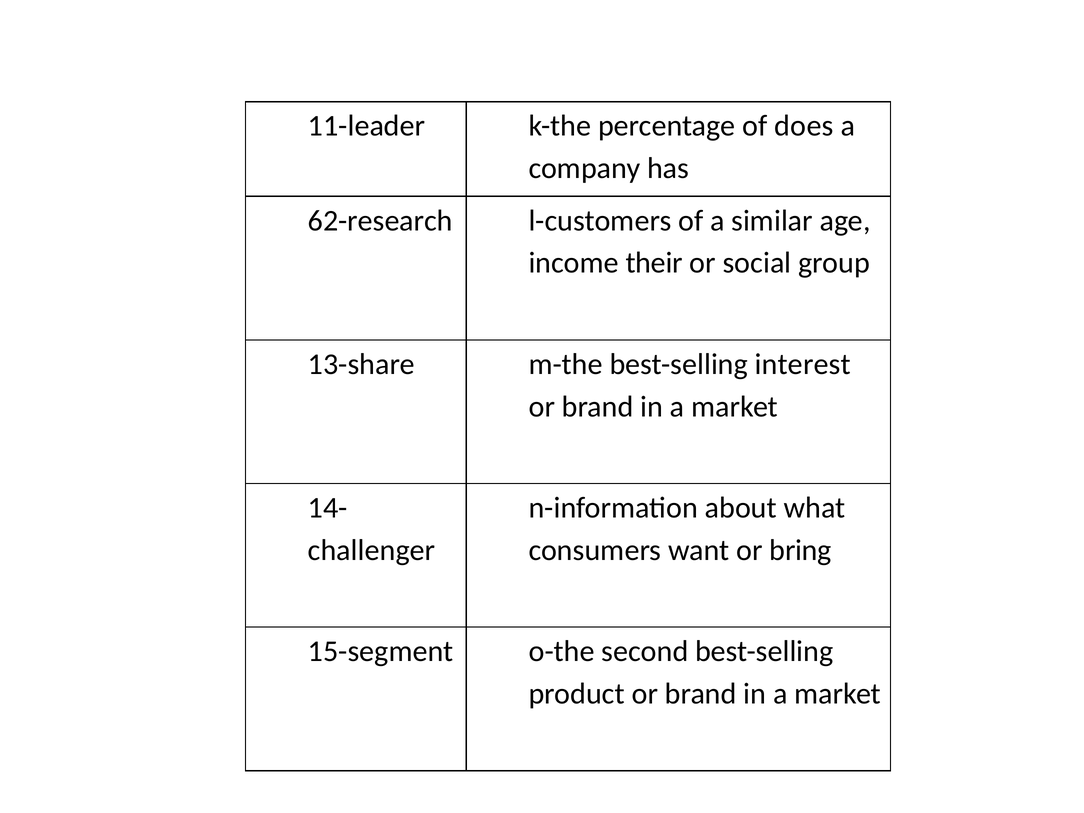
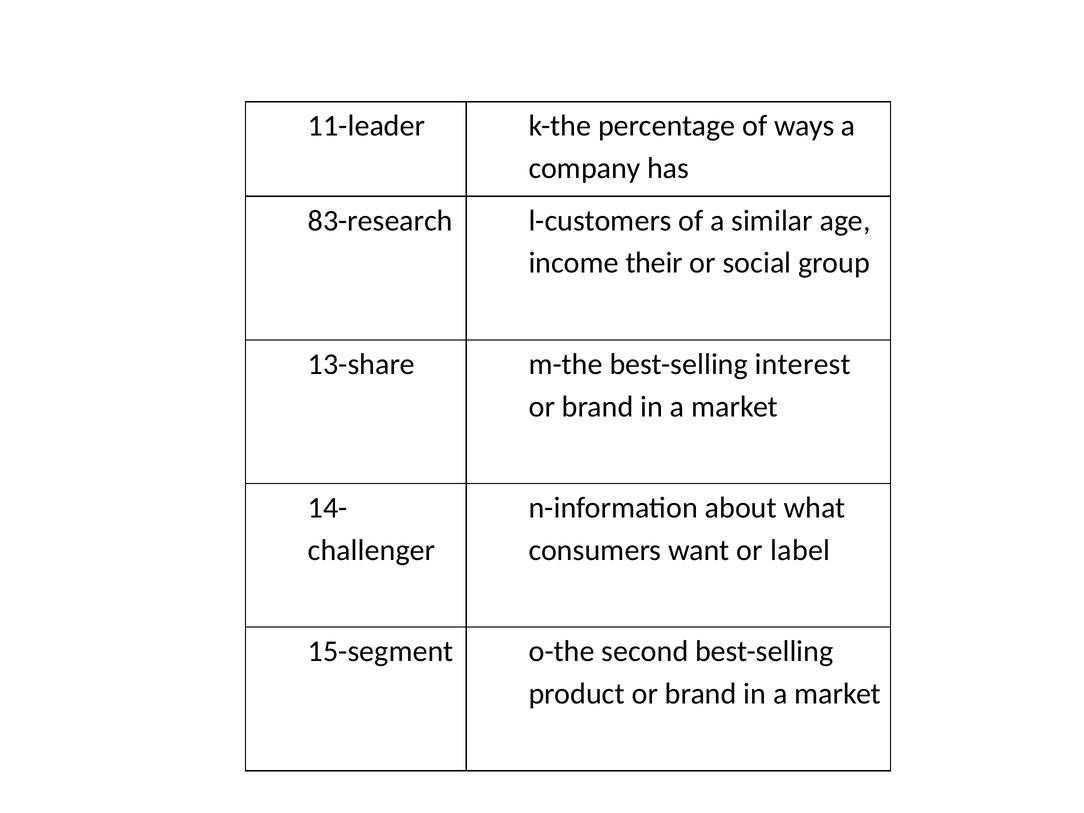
does: does -> ways
62-research: 62-research -> 83-research
bring: bring -> label
